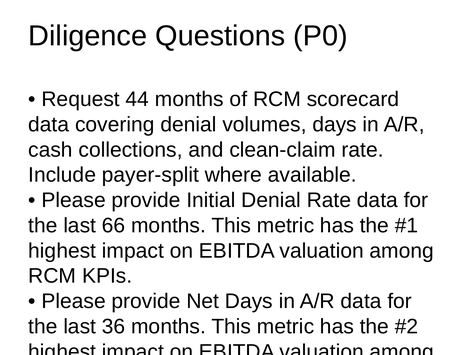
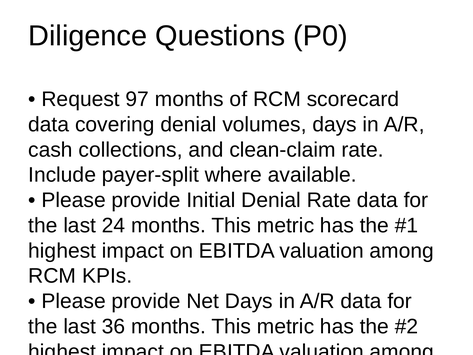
44: 44 -> 97
66: 66 -> 24
